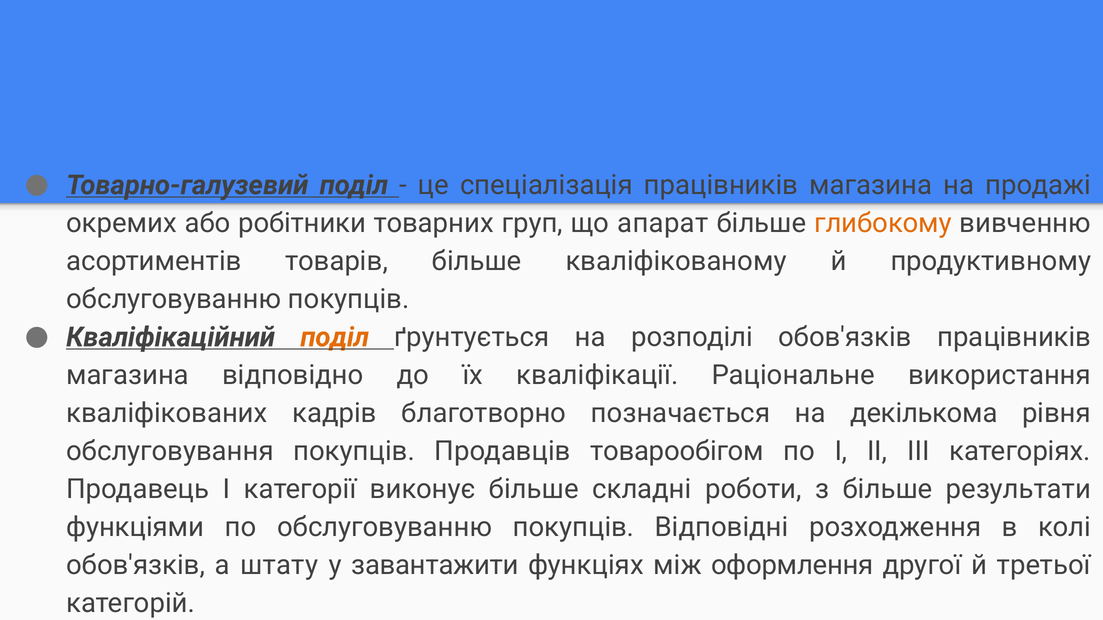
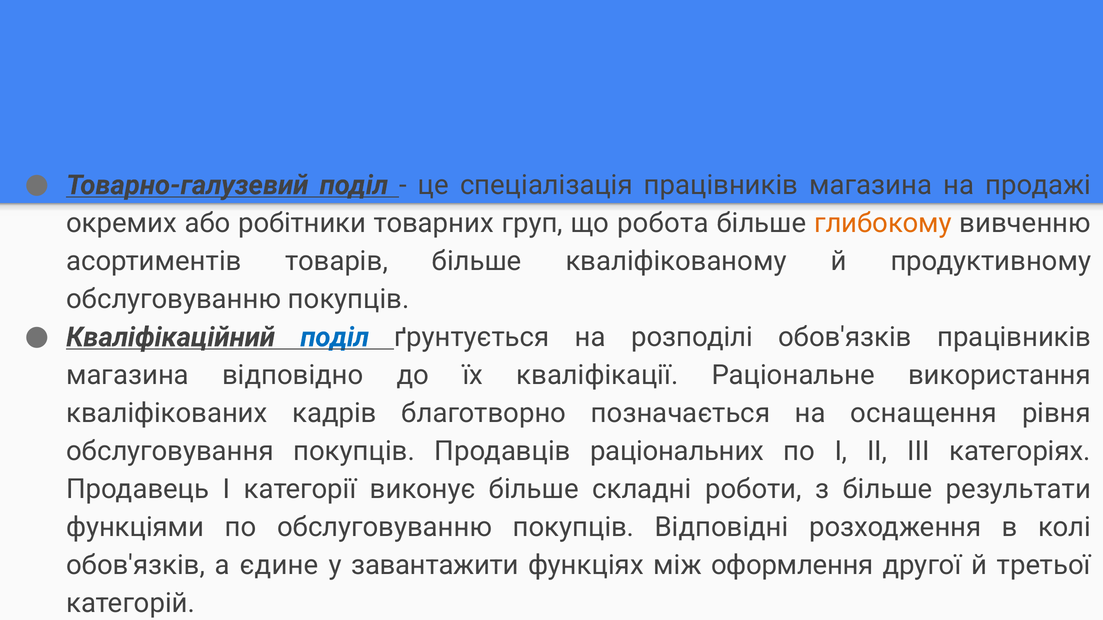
апарат: апарат -> робота
поділ at (335, 337) colour: orange -> blue
декількома: декількома -> оснащення
товарообігом: товарообігом -> раціональних
штату: штату -> єдине
